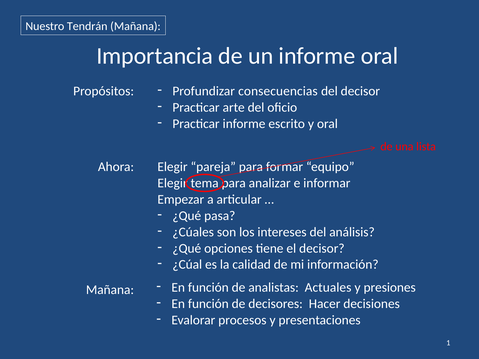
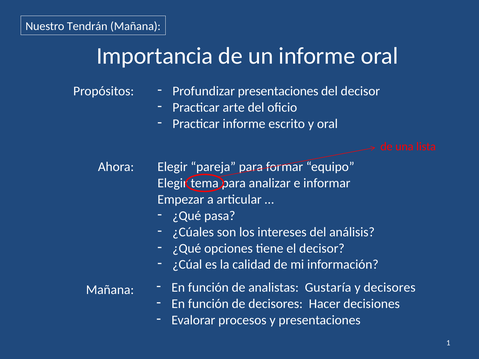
Profundizar consecuencias: consecuencias -> presentaciones
Actuales: Actuales -> Gustaría
y presiones: presiones -> decisores
